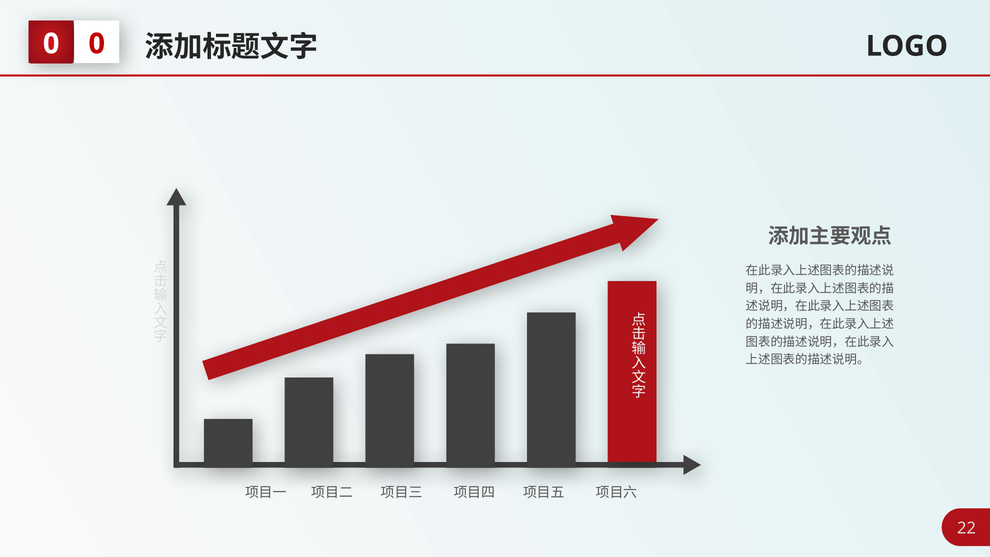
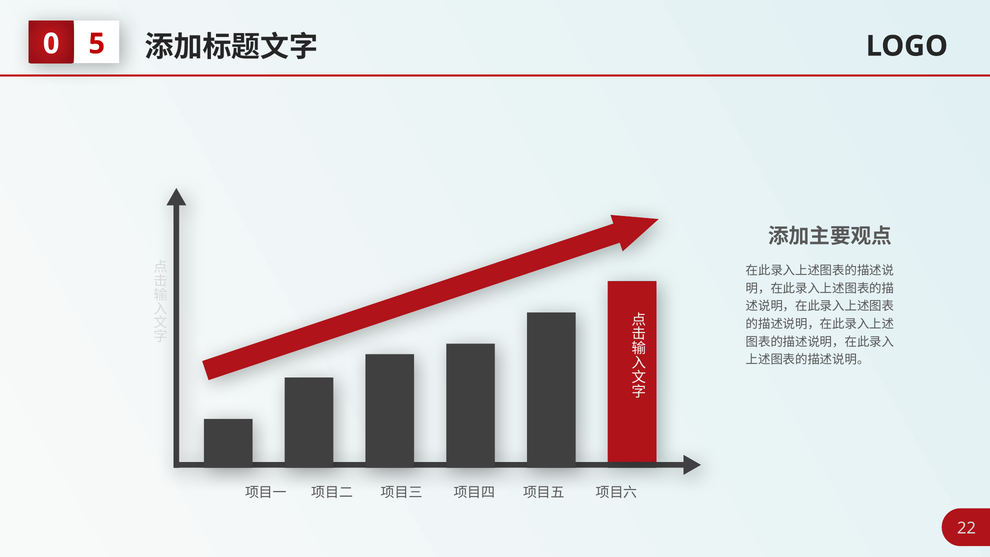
0 at (97, 44): 0 -> 5
